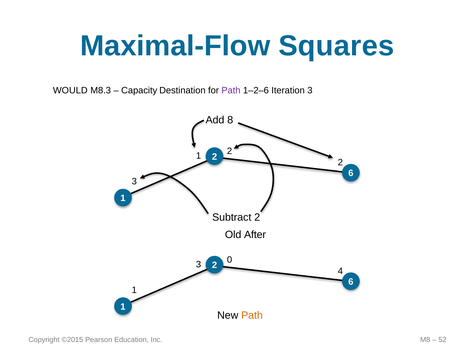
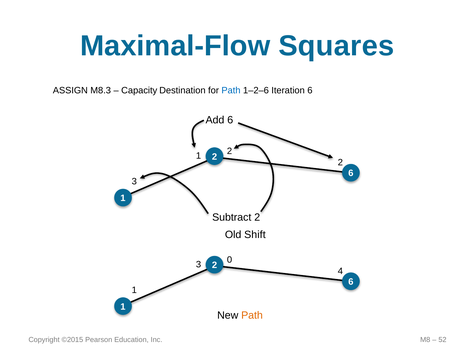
WOULD: WOULD -> ASSIGN
Path at (231, 90) colour: purple -> blue
Iteration 3: 3 -> 6
Add 8: 8 -> 6
After: After -> Shift
